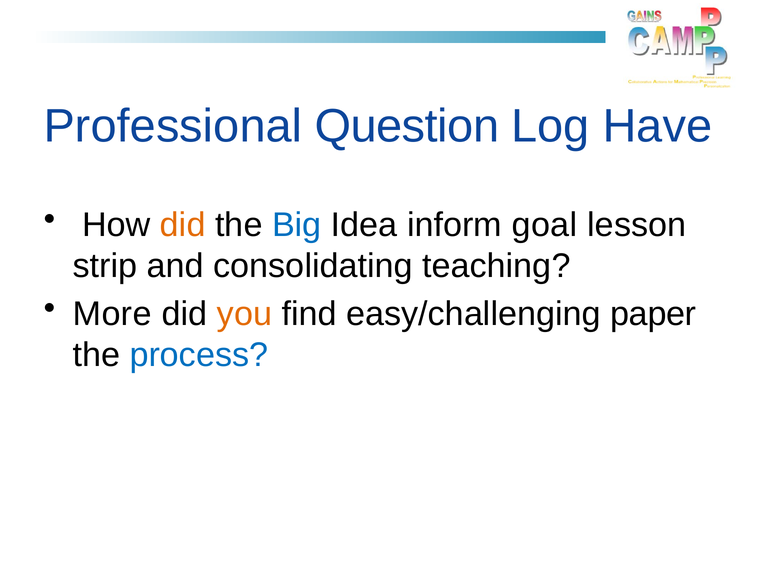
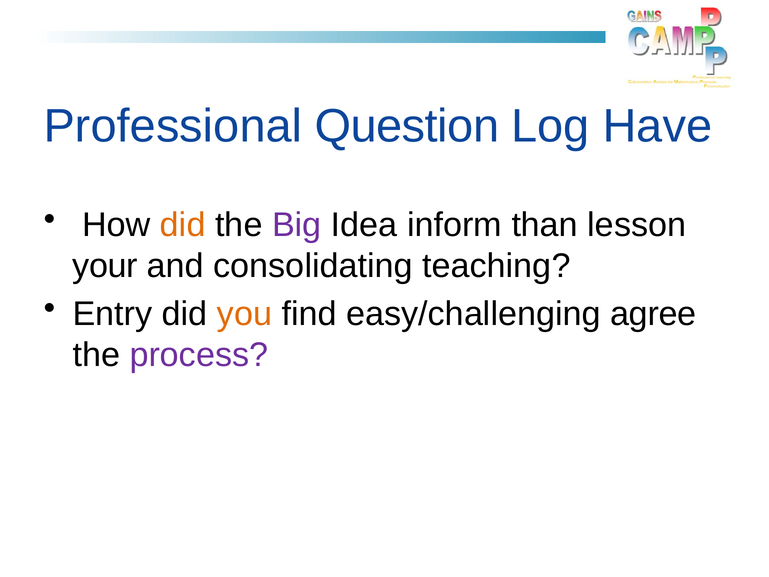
Big colour: blue -> purple
goal: goal -> than
strip: strip -> your
More: More -> Entry
paper: paper -> agree
process colour: blue -> purple
